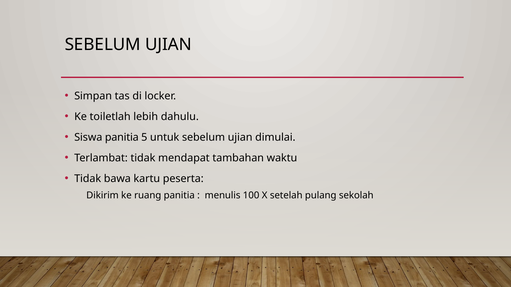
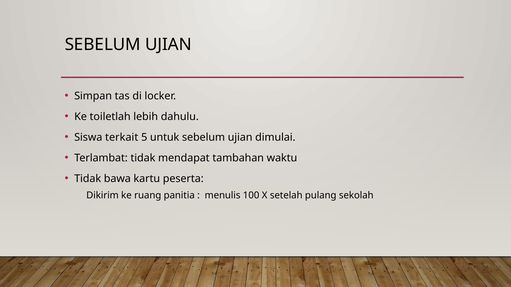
Siswa panitia: panitia -> terkait
